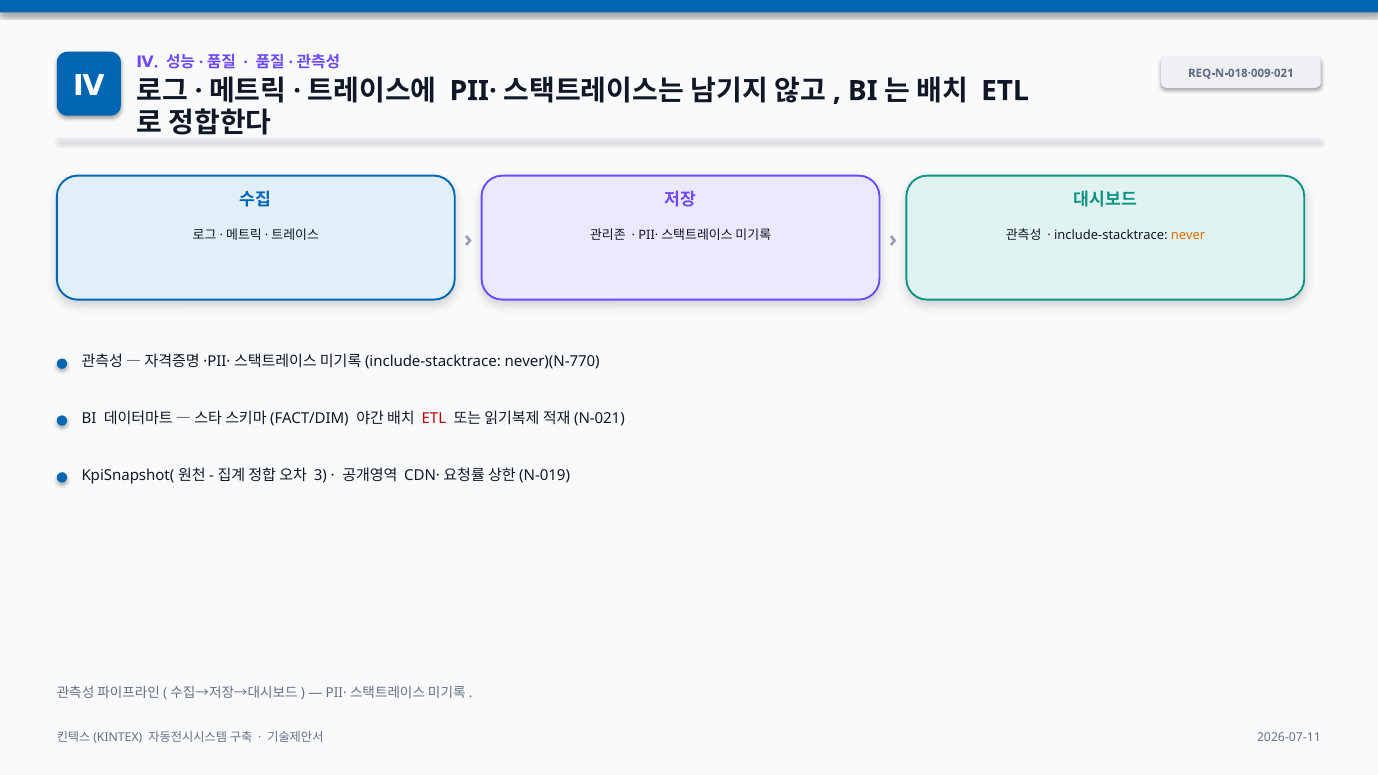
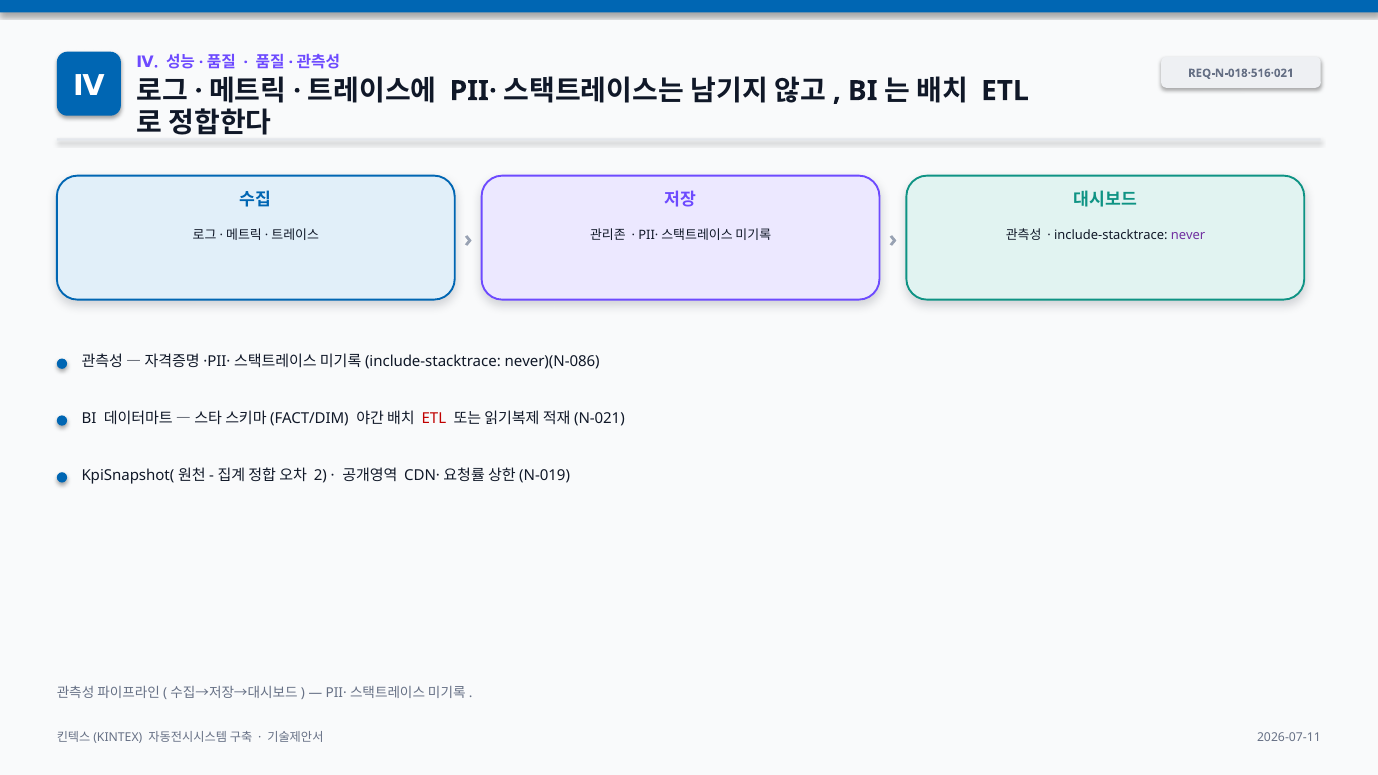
REQ-N-018·009·021: REQ-N-018·009·021 -> REQ-N-018·516·021
never colour: orange -> purple
never)(N-770: never)(N-770 -> never)(N-086
3: 3 -> 2
